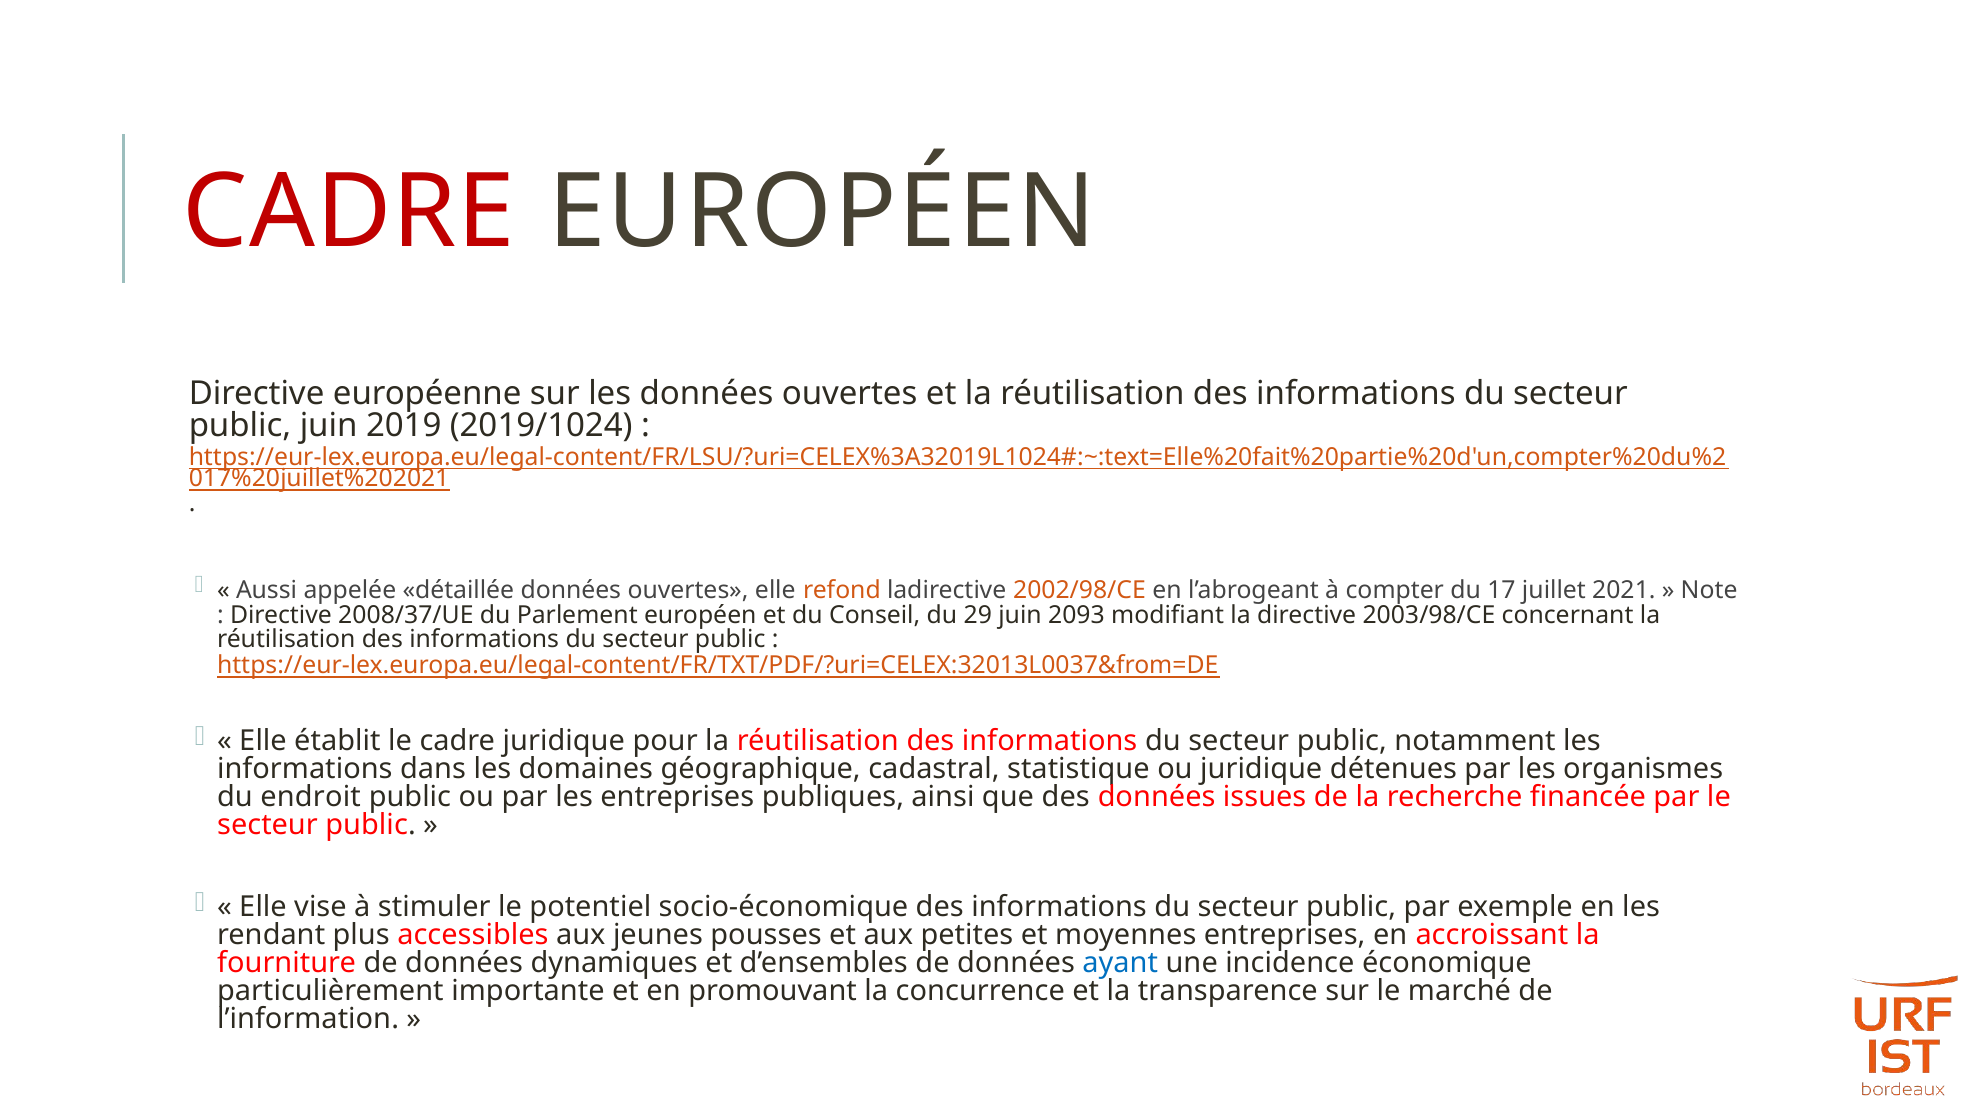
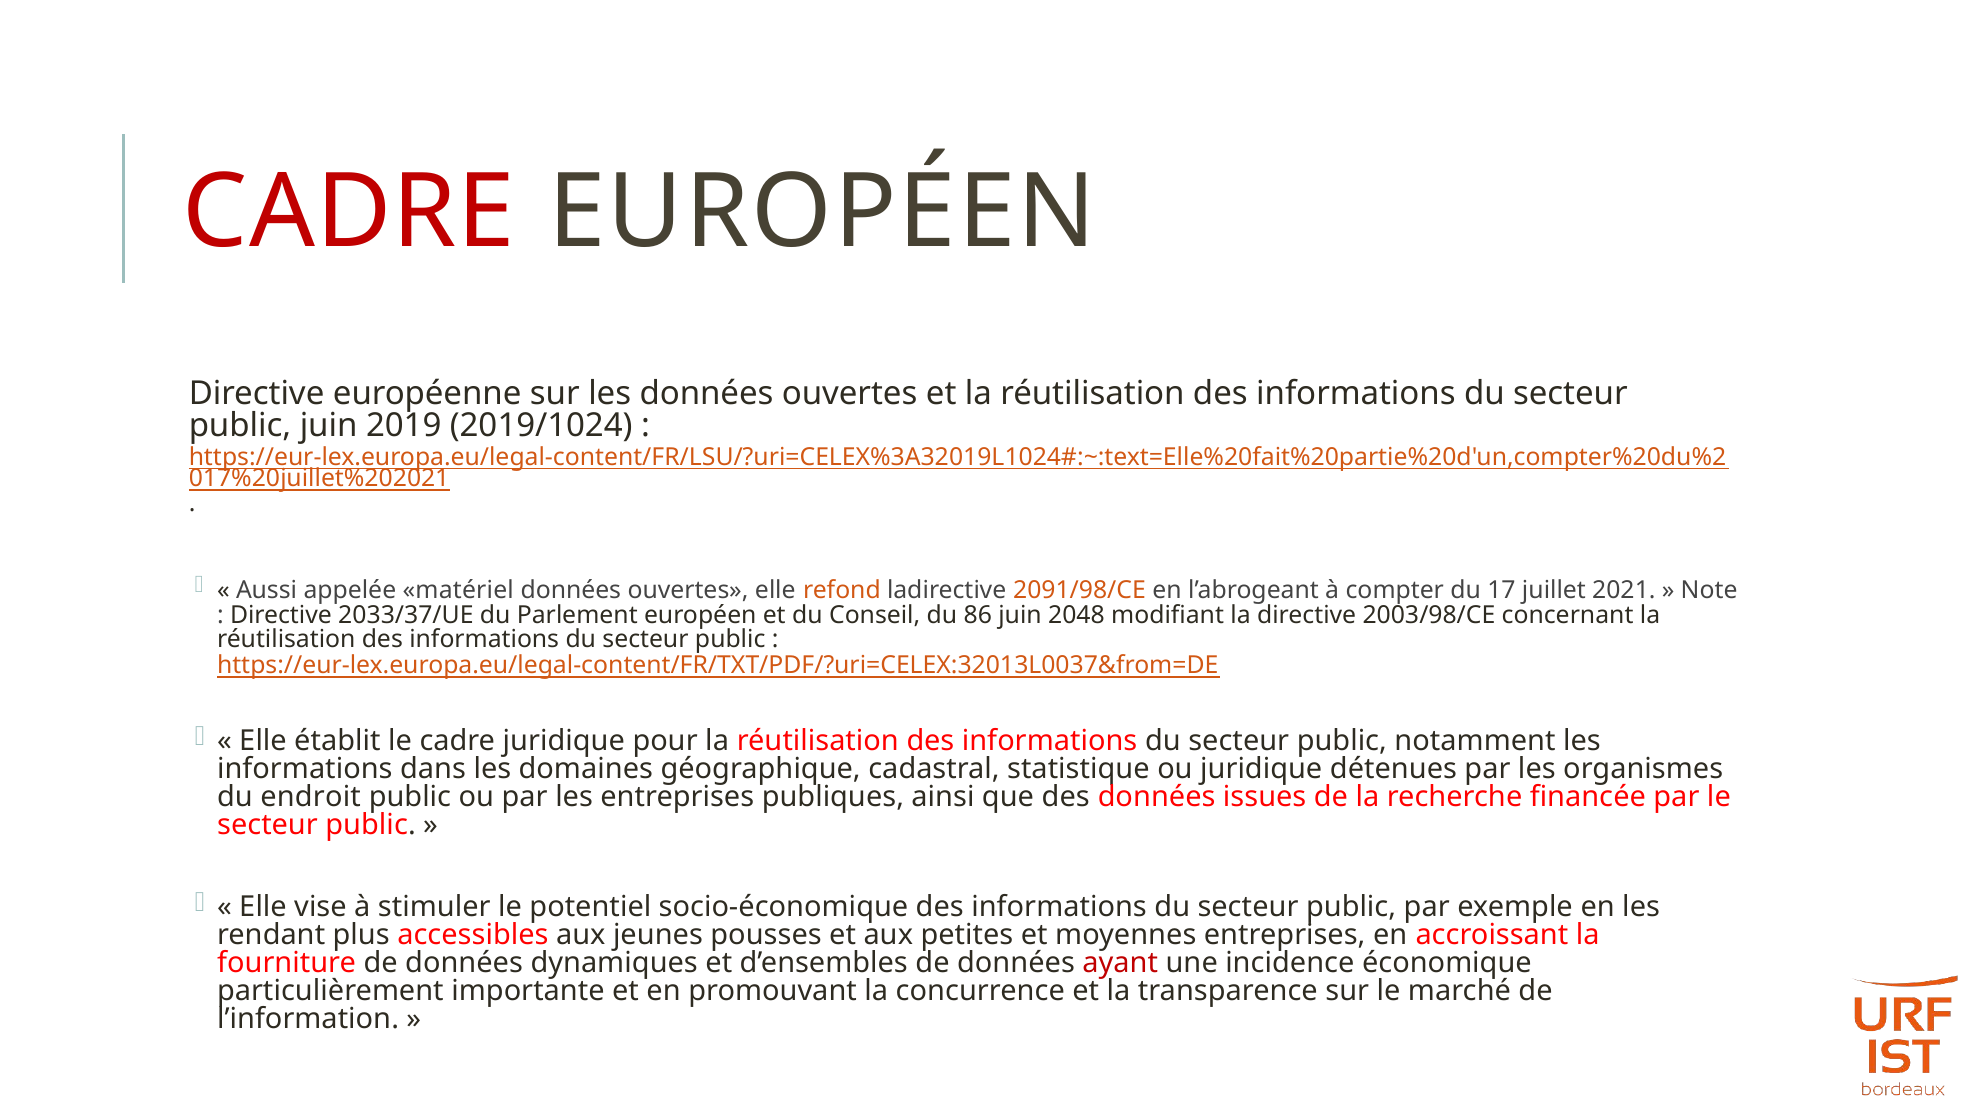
détaillée: détaillée -> matériel
2002/98/CE: 2002/98/CE -> 2091/98/CE
2008/37/UE: 2008/37/UE -> 2033/37/UE
29: 29 -> 86
2093: 2093 -> 2048
ayant colour: blue -> red
